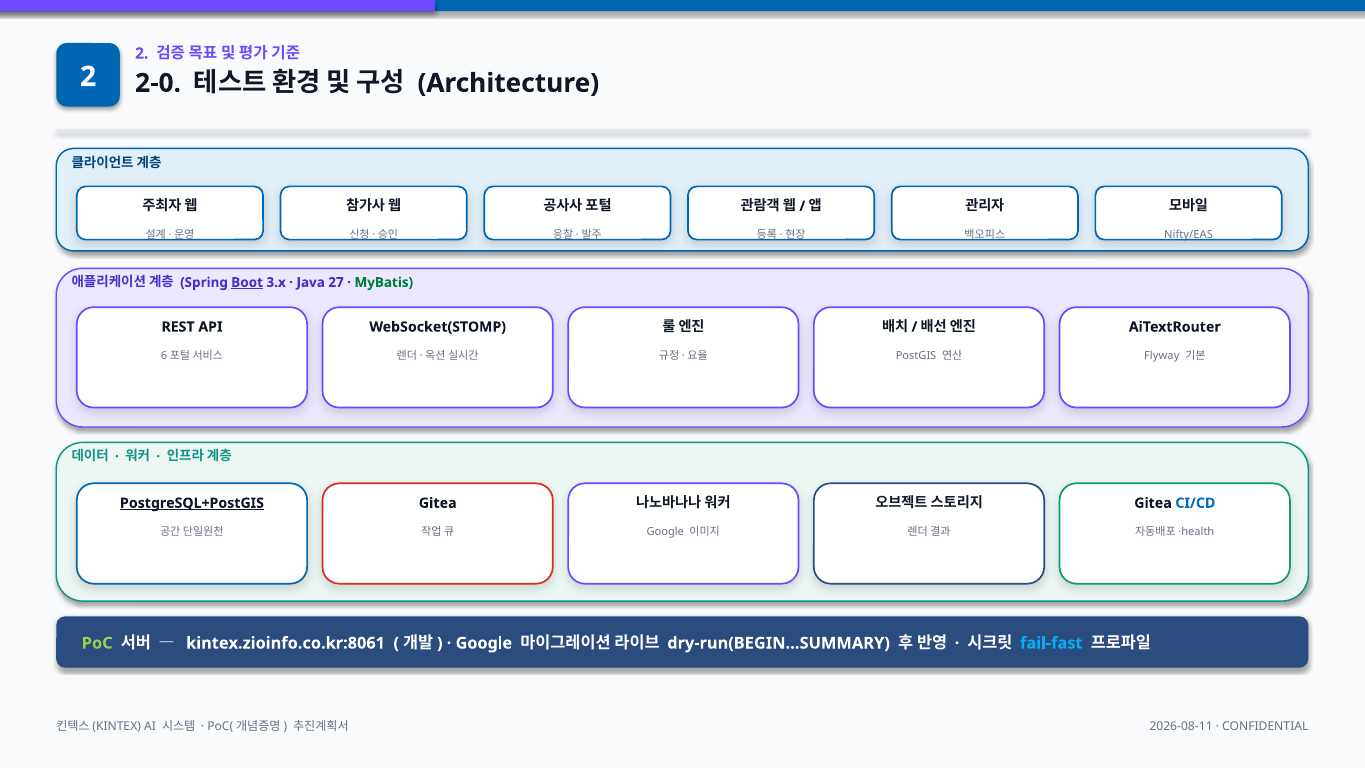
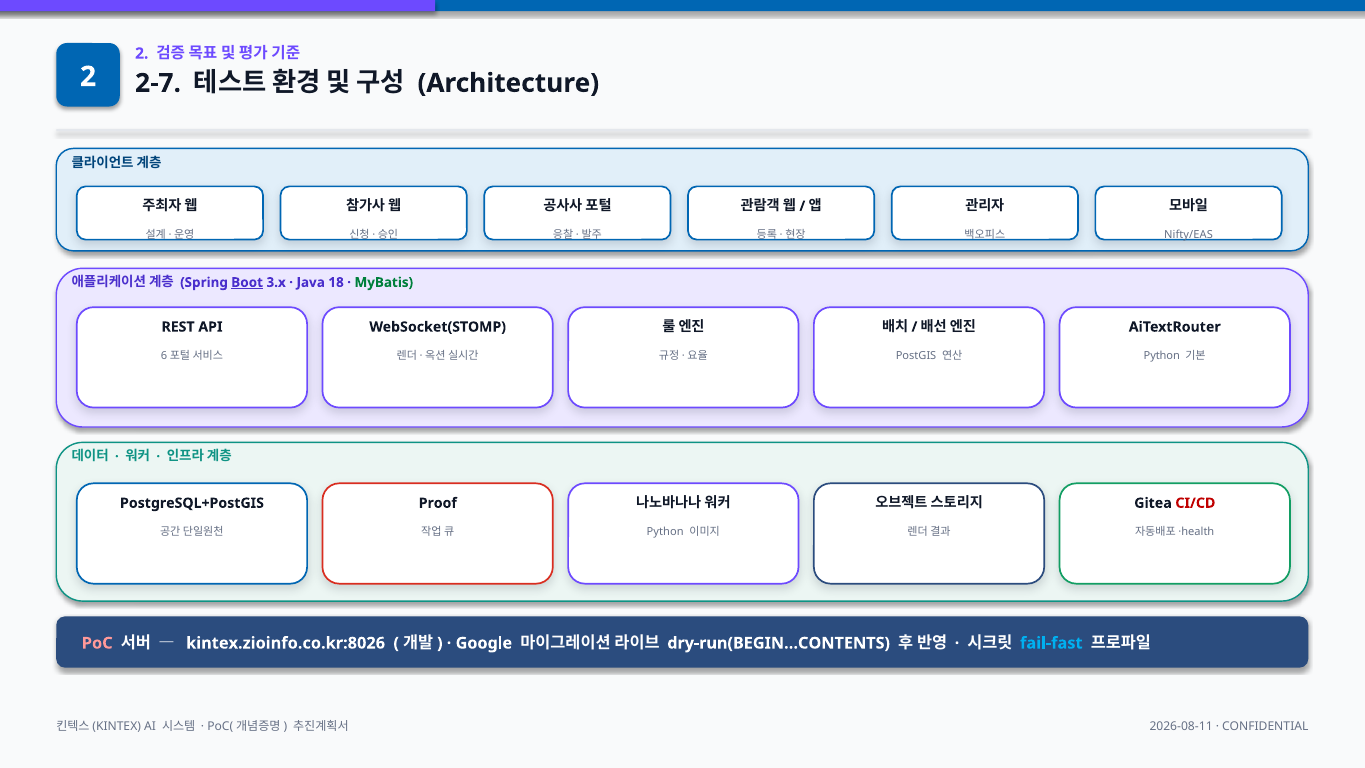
2-0: 2-0 -> 2-7
27: 27 -> 18
Flyway at (1162, 356): Flyway -> Python
PostgreSQL+PostGIS underline: present -> none
Gitea at (438, 503): Gitea -> Proof
CI/CD colour: blue -> red
Google at (665, 532): Google -> Python
PoC colour: light green -> pink
kintex.zioinfo.co.kr:8061: kintex.zioinfo.co.kr:8061 -> kintex.zioinfo.co.kr:8026
dry-run(BEGIN…SUMMARY: dry-run(BEGIN…SUMMARY -> dry-run(BEGIN…CONTENTS
